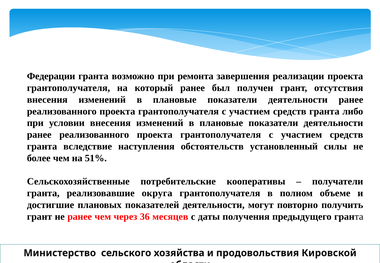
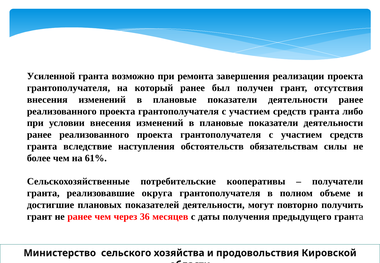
Федерации: Федерации -> Усиленной
установленный: установленный -> обязательствам
51%: 51% -> 61%
